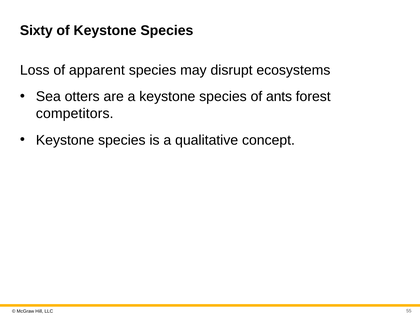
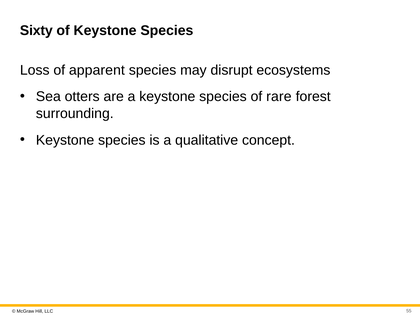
ants: ants -> rare
competitors: competitors -> surrounding
